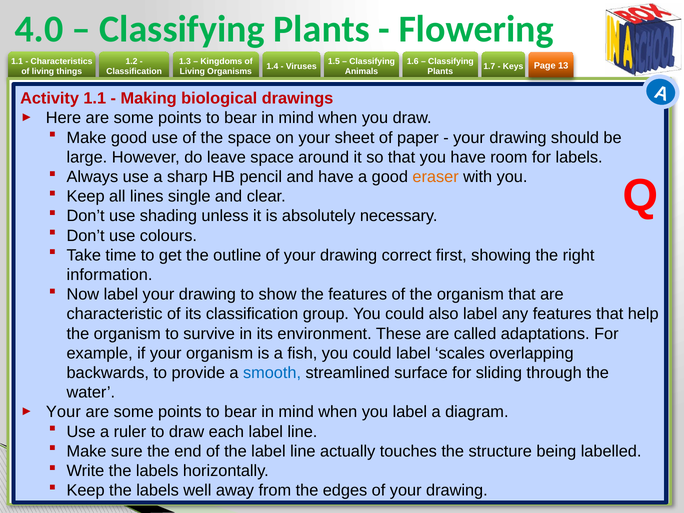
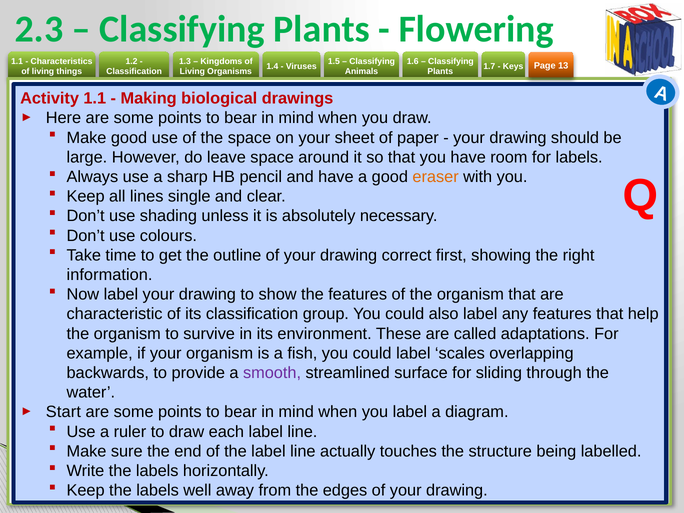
4.0: 4.0 -> 2.3
smooth colour: blue -> purple
Your at (63, 412): Your -> Start
